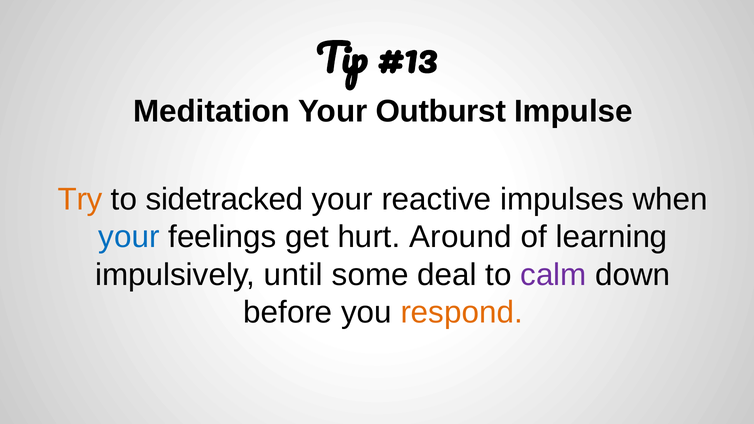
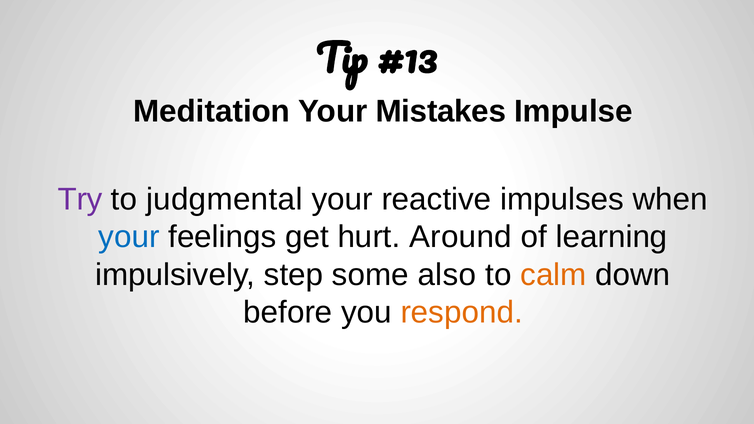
Outburst: Outburst -> Mistakes
Try colour: orange -> purple
sidetracked: sidetracked -> judgmental
until: until -> step
deal: deal -> also
calm colour: purple -> orange
